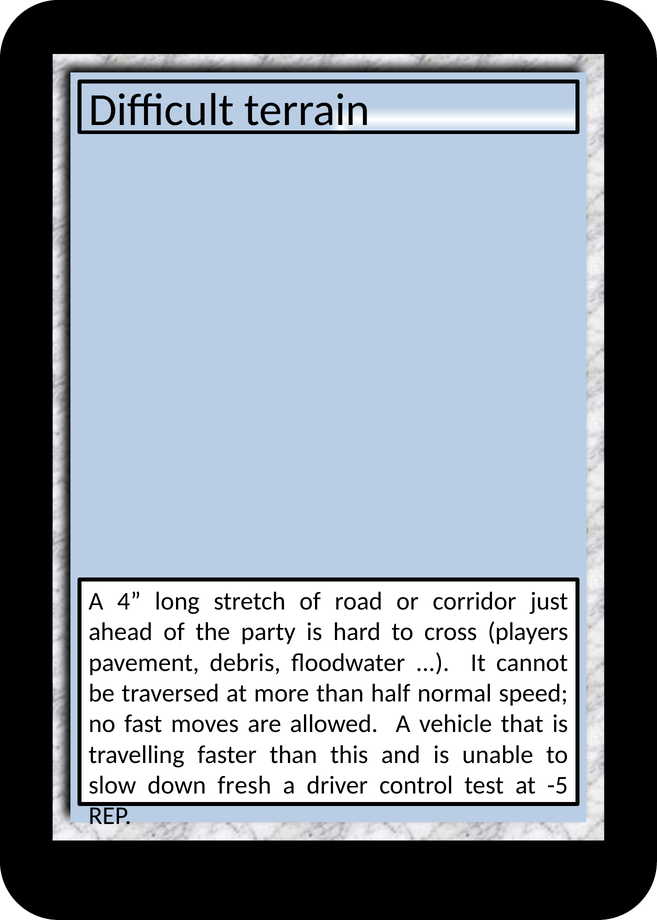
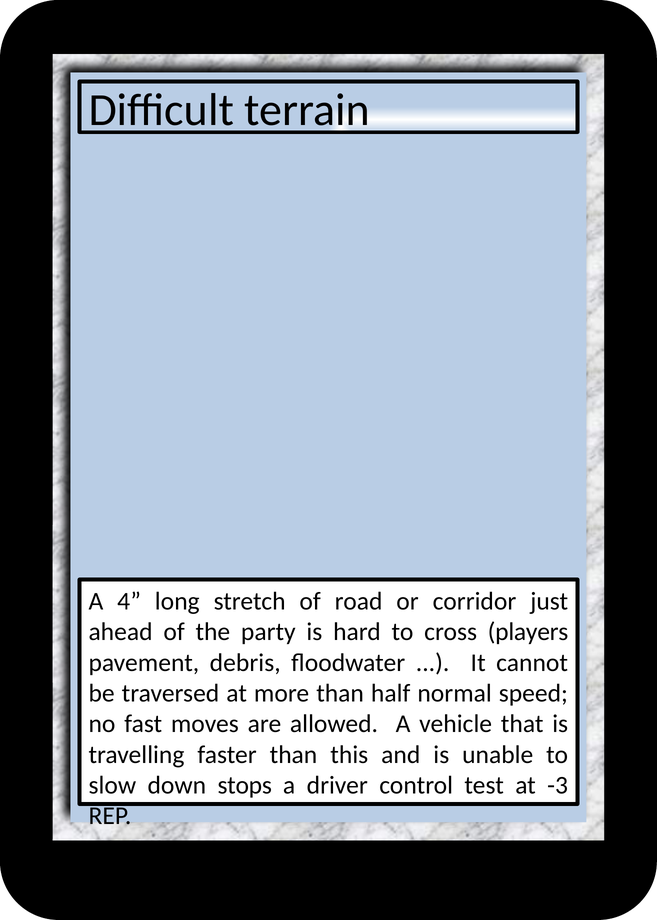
fresh: fresh -> stops
-5: -5 -> -3
